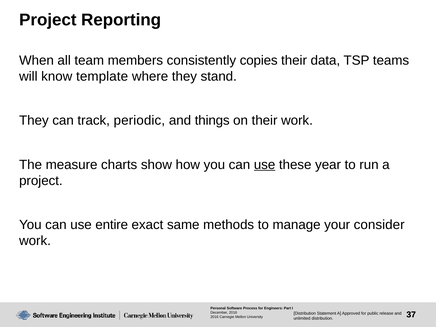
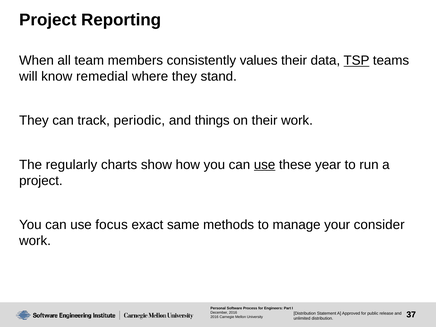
copies: copies -> values
TSP underline: none -> present
template: template -> remedial
measure: measure -> regularly
entire: entire -> focus
